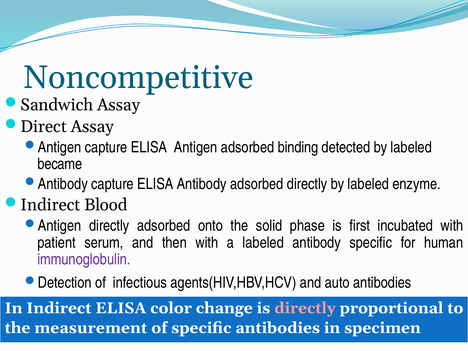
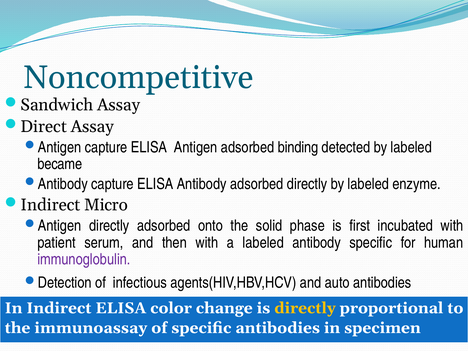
Blood: Blood -> Micro
directly at (305, 308) colour: pink -> yellow
measurement: measurement -> immunoassay
